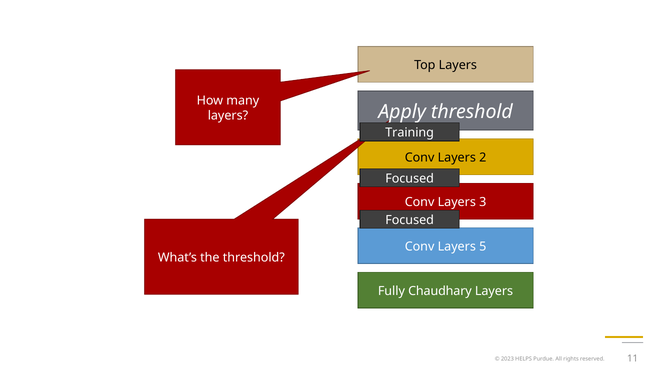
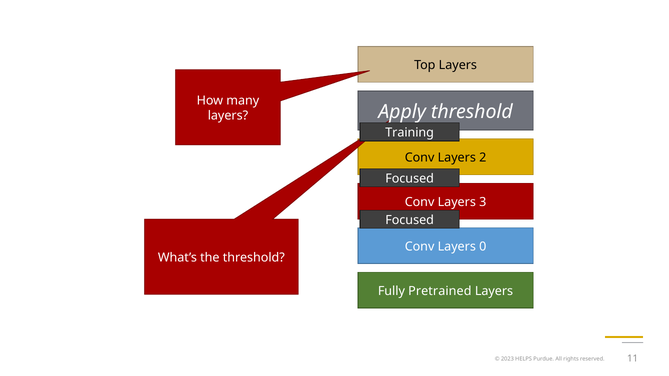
5: 5 -> 0
Chaudhary: Chaudhary -> Pretrained
